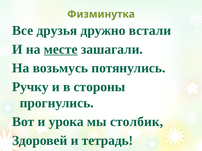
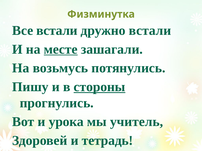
Все друзья: друзья -> встали
Ручку: Ручку -> Пишу
стороны underline: none -> present
столбик: столбик -> учитель
